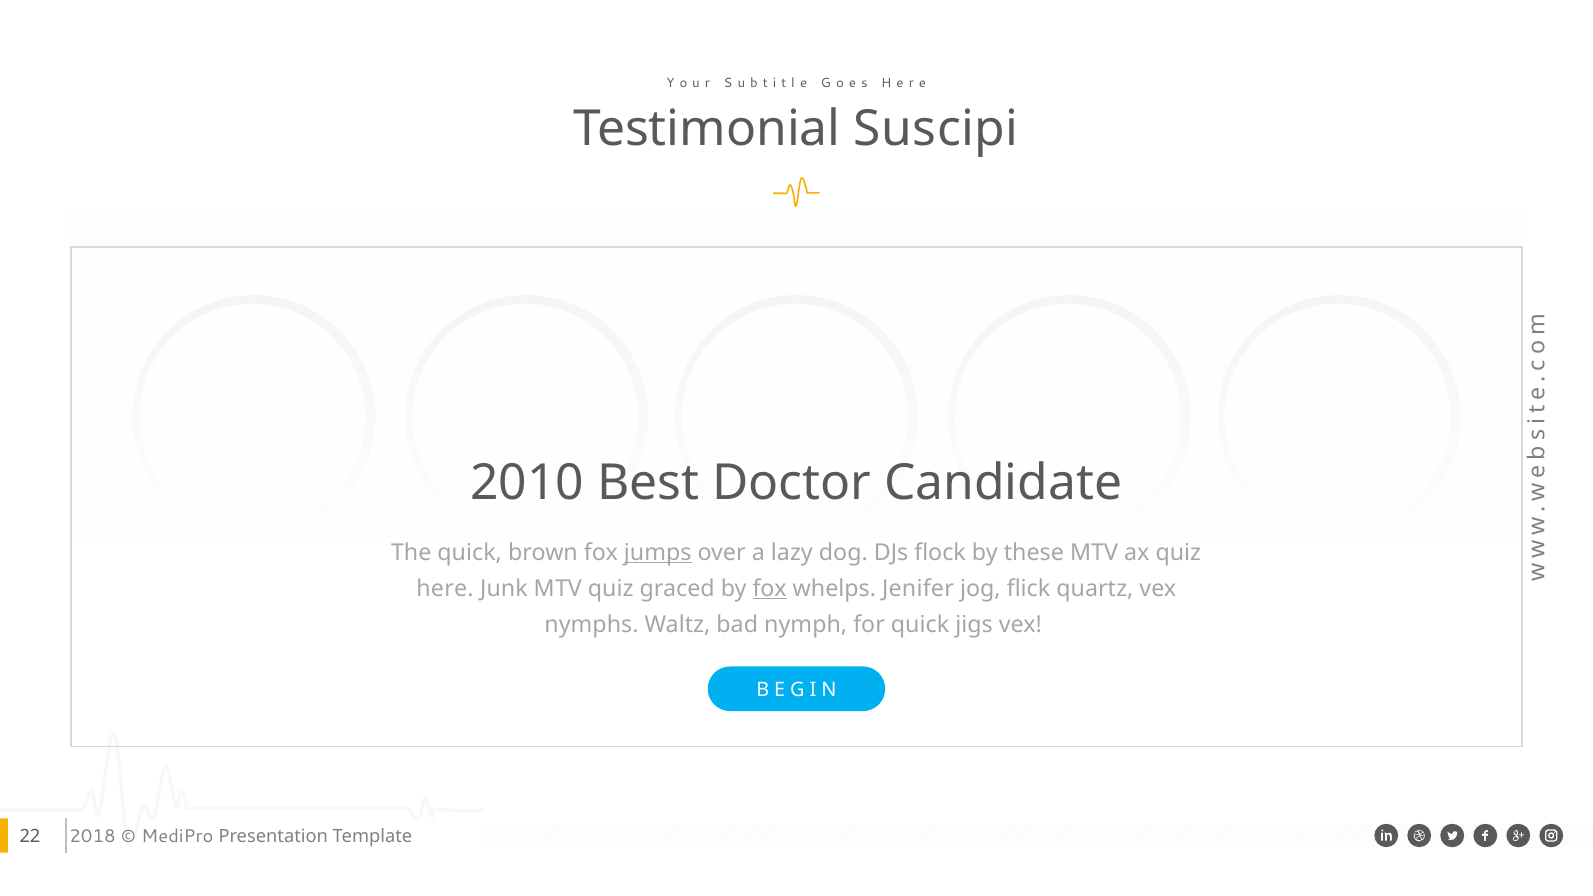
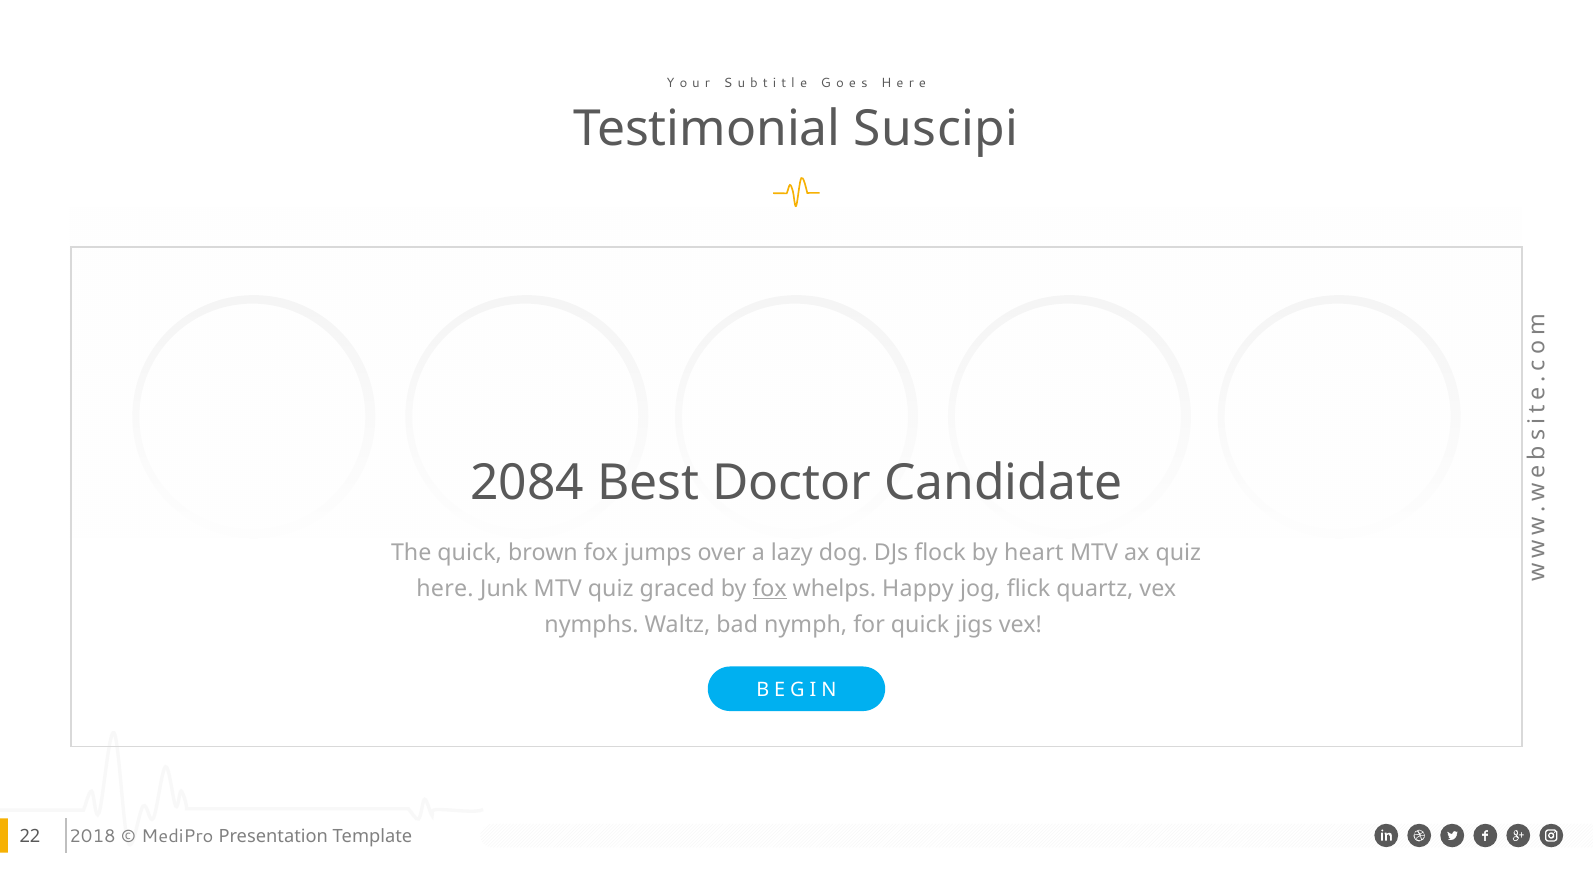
2010: 2010 -> 2084
jumps underline: present -> none
these: these -> heart
Jenifer: Jenifer -> Happy
